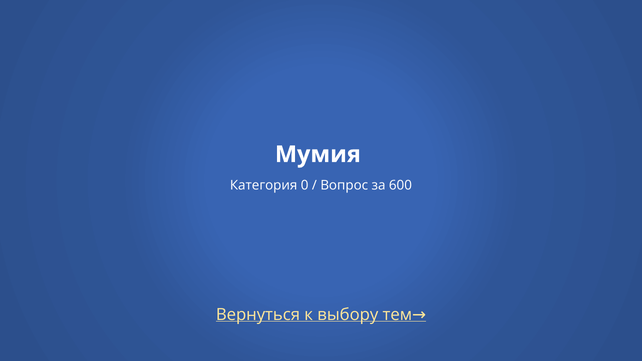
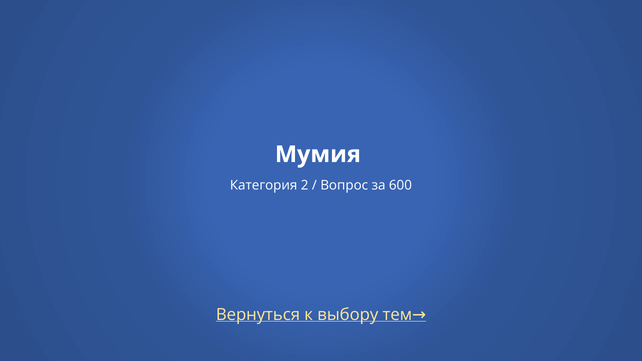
0: 0 -> 2
